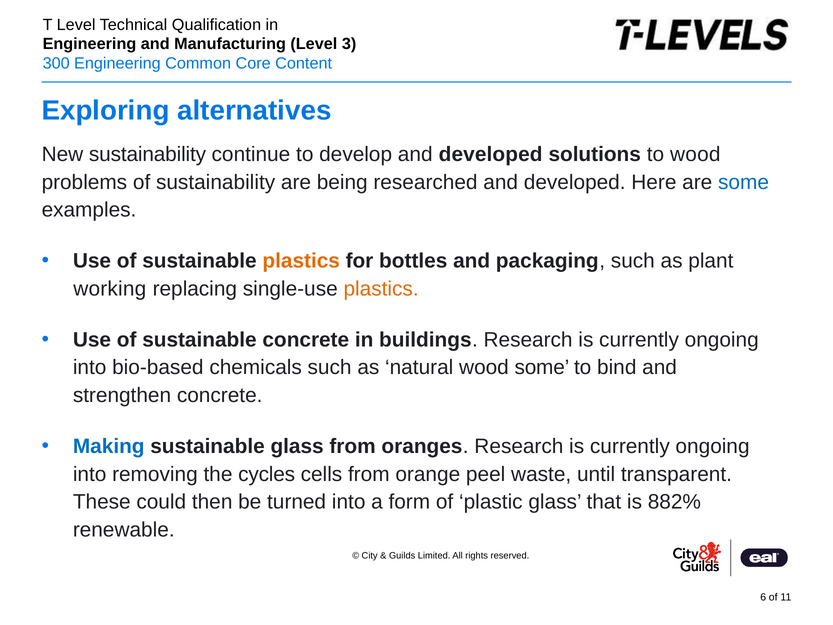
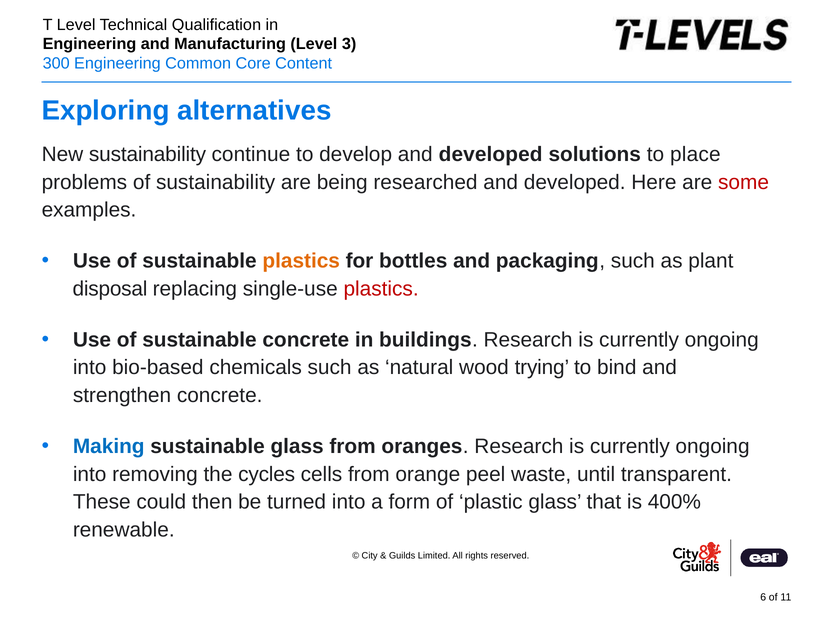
to wood: wood -> place
some at (744, 182) colour: blue -> red
working: working -> disposal
plastics at (381, 289) colour: orange -> red
wood some: some -> trying
882%: 882% -> 400%
